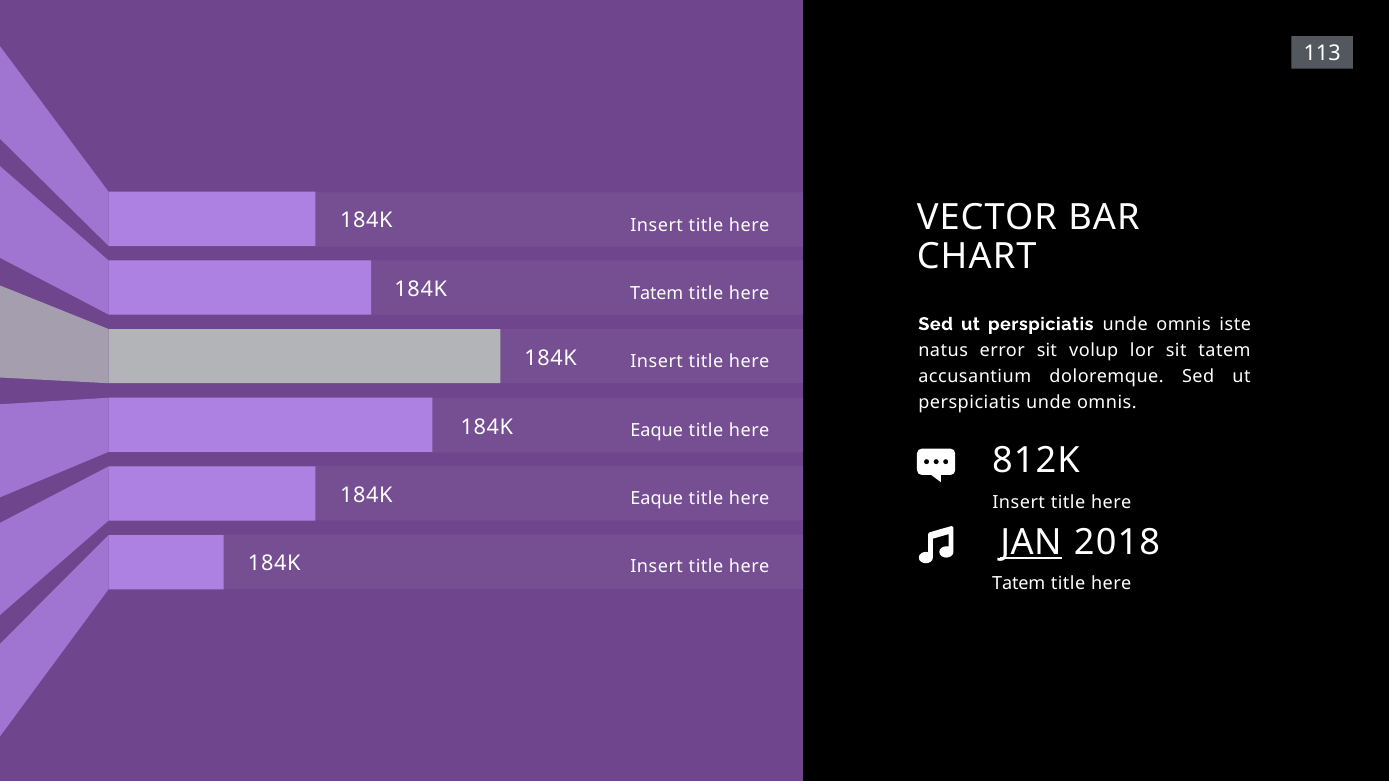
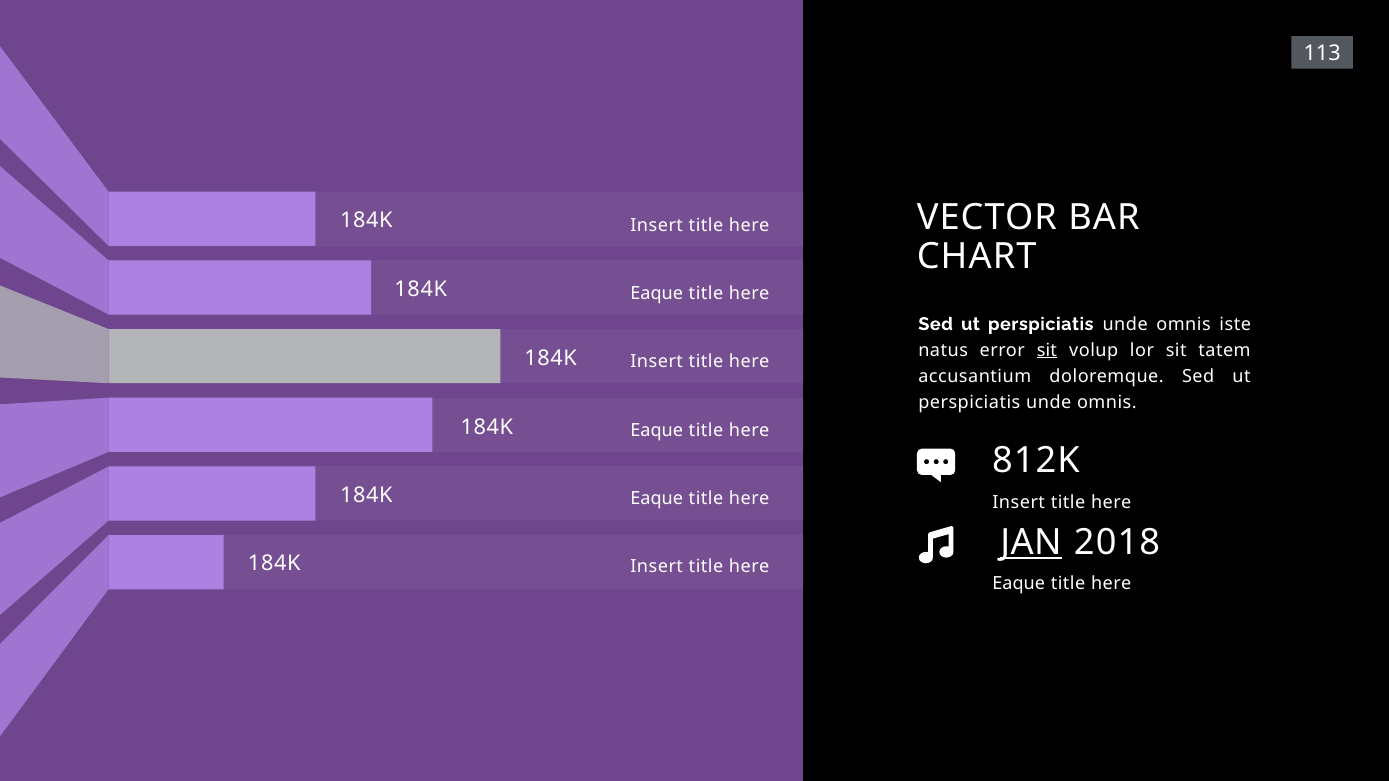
Tatem at (657, 293): Tatem -> Eaque
sit at (1047, 350) underline: none -> present
Tatem at (1019, 584): Tatem -> Eaque
